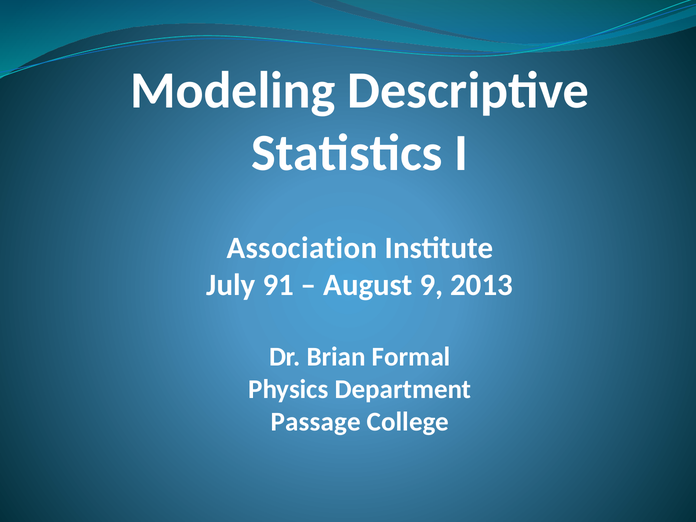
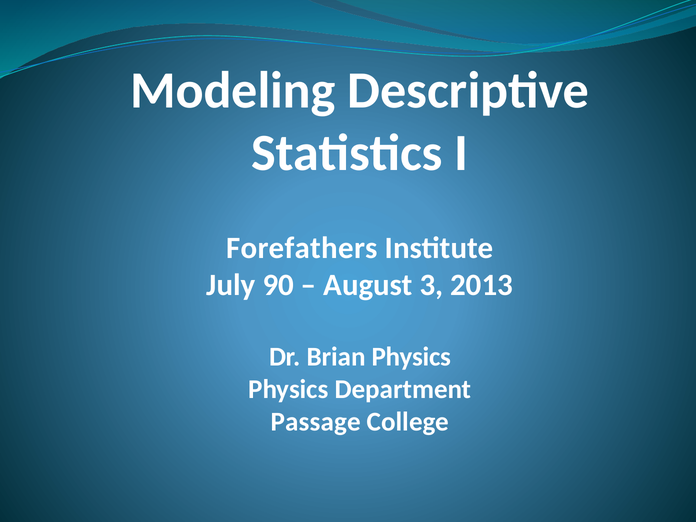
Association: Association -> Forefathers
91: 91 -> 90
9: 9 -> 3
Brian Formal: Formal -> Physics
